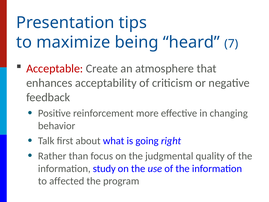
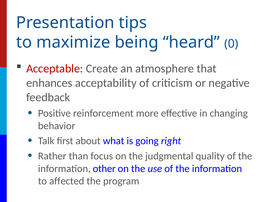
7: 7 -> 0
study: study -> other
